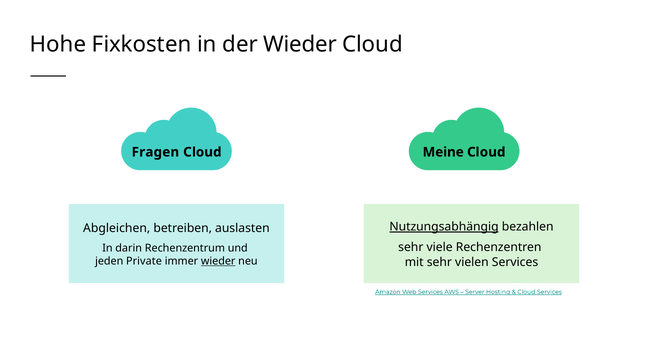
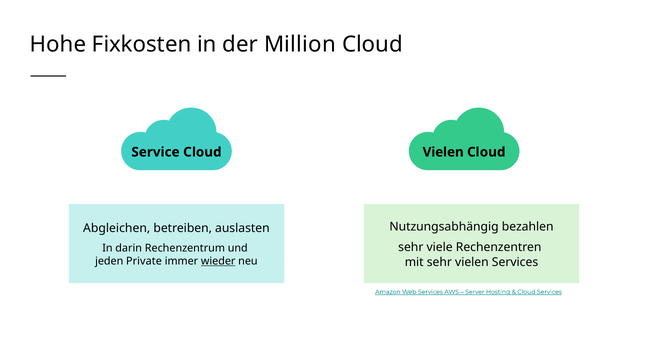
der Wieder: Wieder -> Million
Fragen: Fragen -> Service
Cloud Meine: Meine -> Vielen
Nutzungsabhängig underline: present -> none
